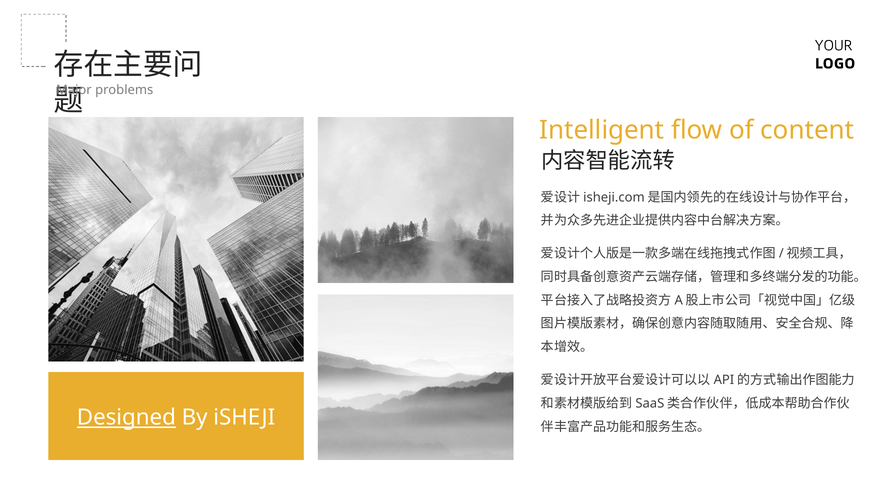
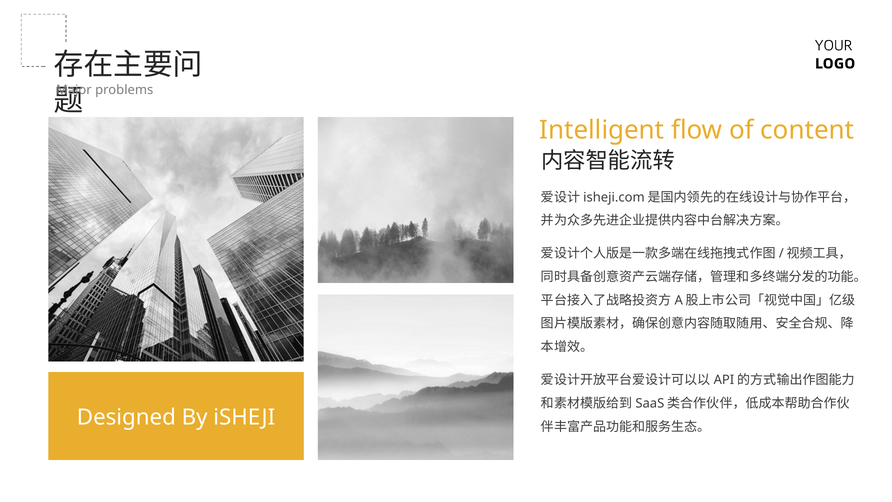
Designed underline: present -> none
